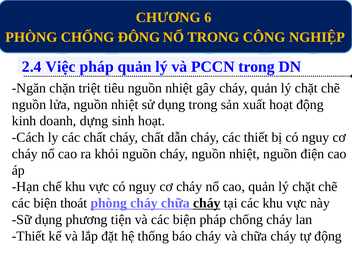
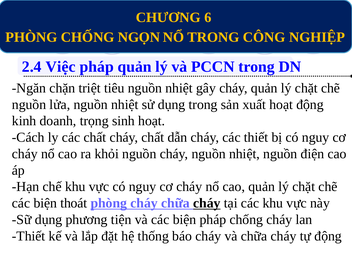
ĐÔNG: ĐÔNG -> NGỌN
dựng: dựng -> trọng
